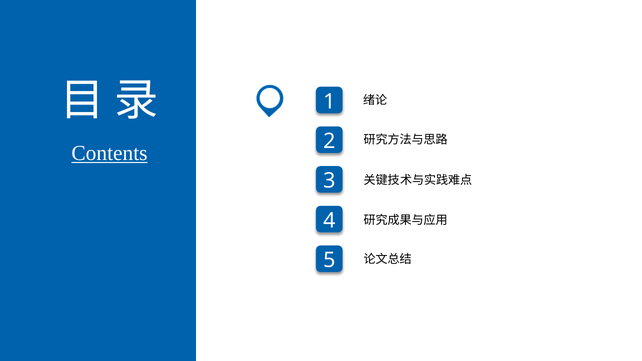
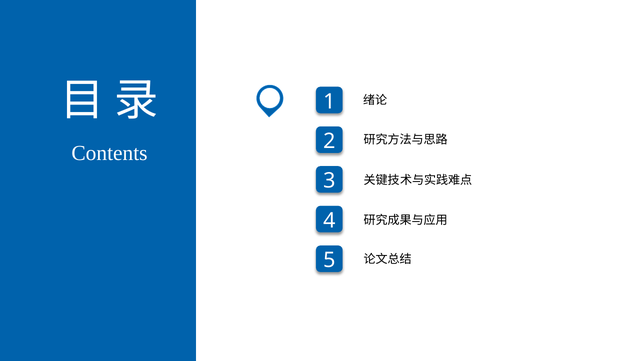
Contents underline: present -> none
